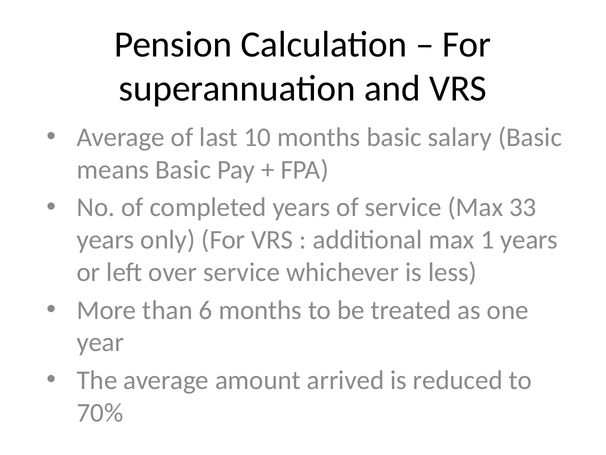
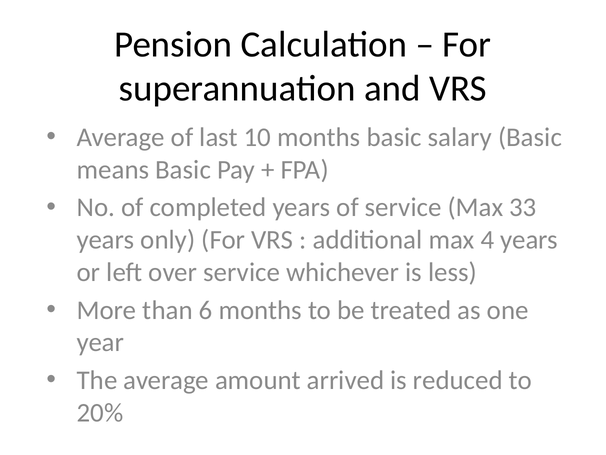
1: 1 -> 4
70%: 70% -> 20%
